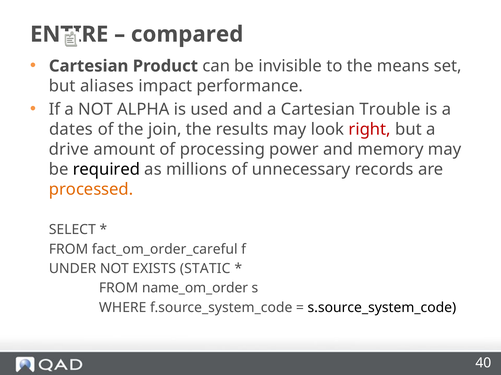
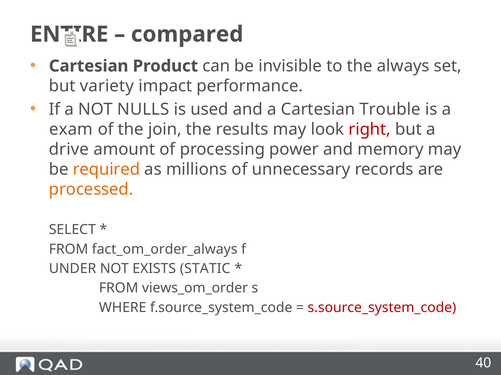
means: means -> always
aliases: aliases -> variety
ALPHA: ALPHA -> NULLS
dates: dates -> exam
required colour: black -> orange
fact_om_order_careful: fact_om_order_careful -> fact_om_order_always
name_om_order: name_om_order -> views_om_order
s.source_system_code colour: black -> red
